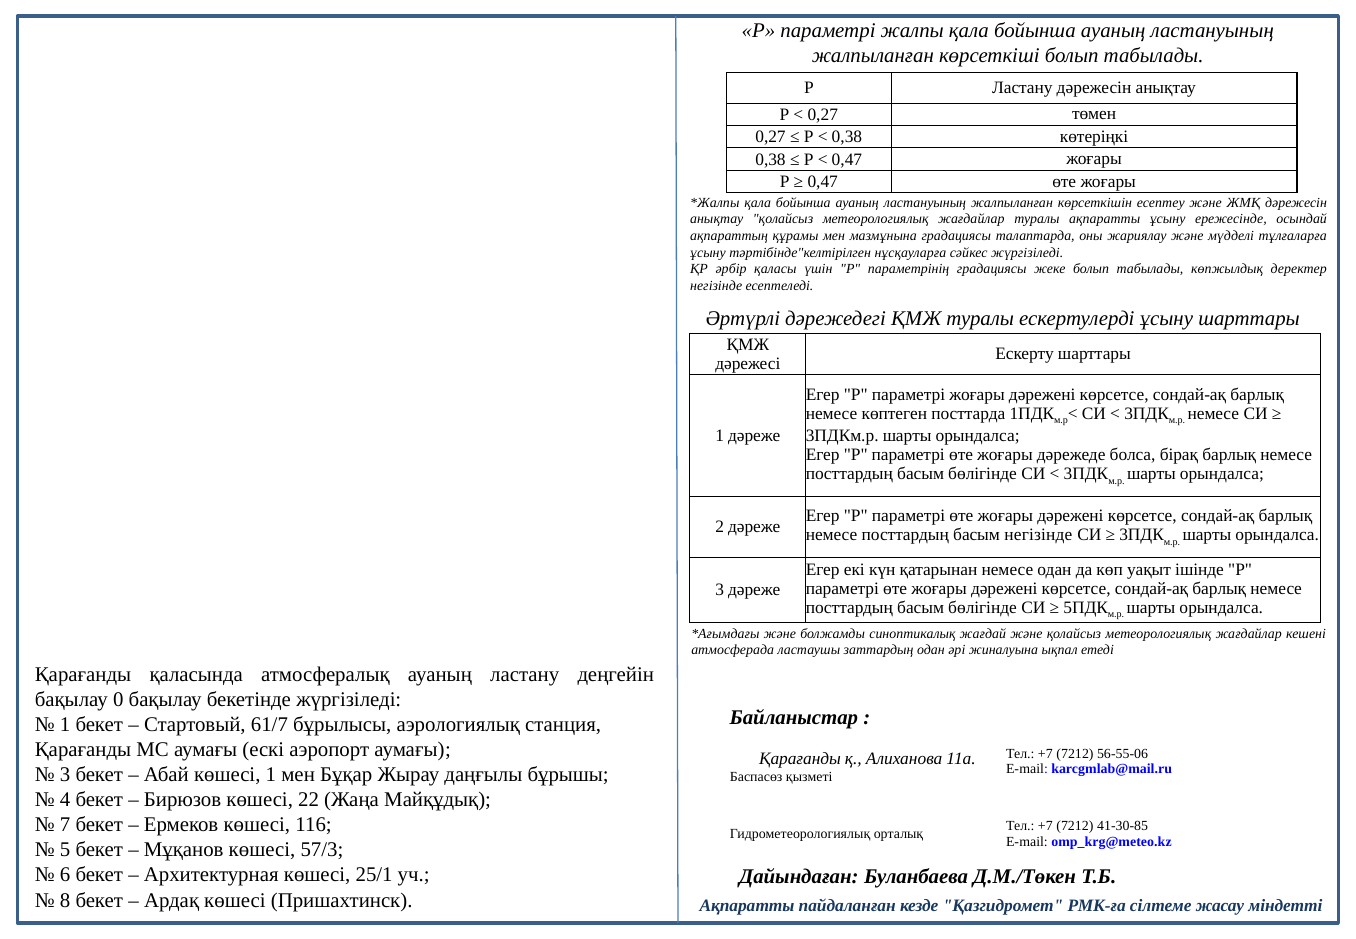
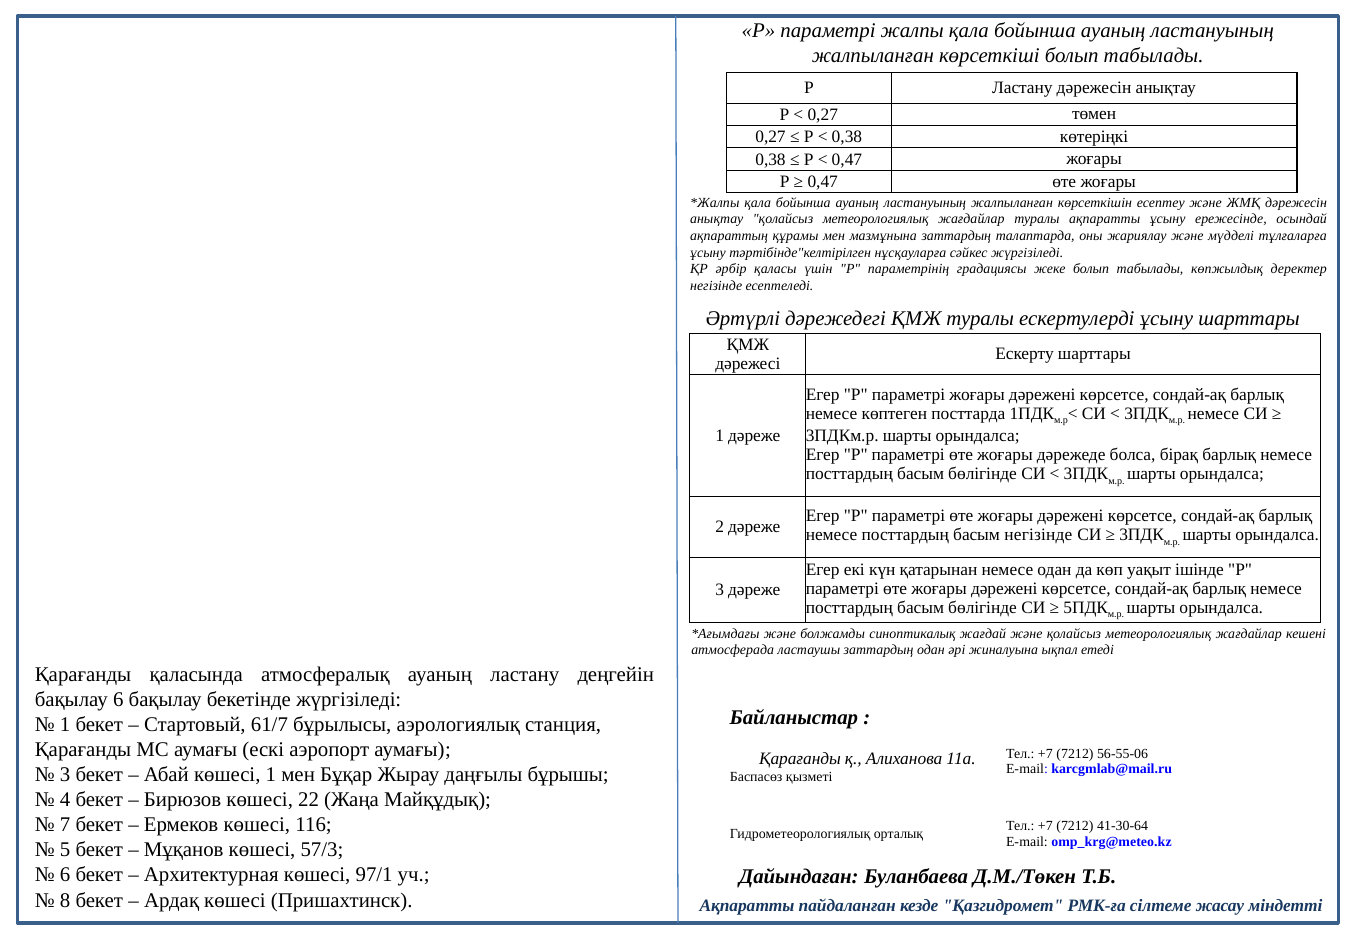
мазмұнына градациясы: градациясы -> заттардың
бақылау 0: 0 -> 6
41-30-85: 41-30-85 -> 41-30-64
25/1: 25/1 -> 97/1
